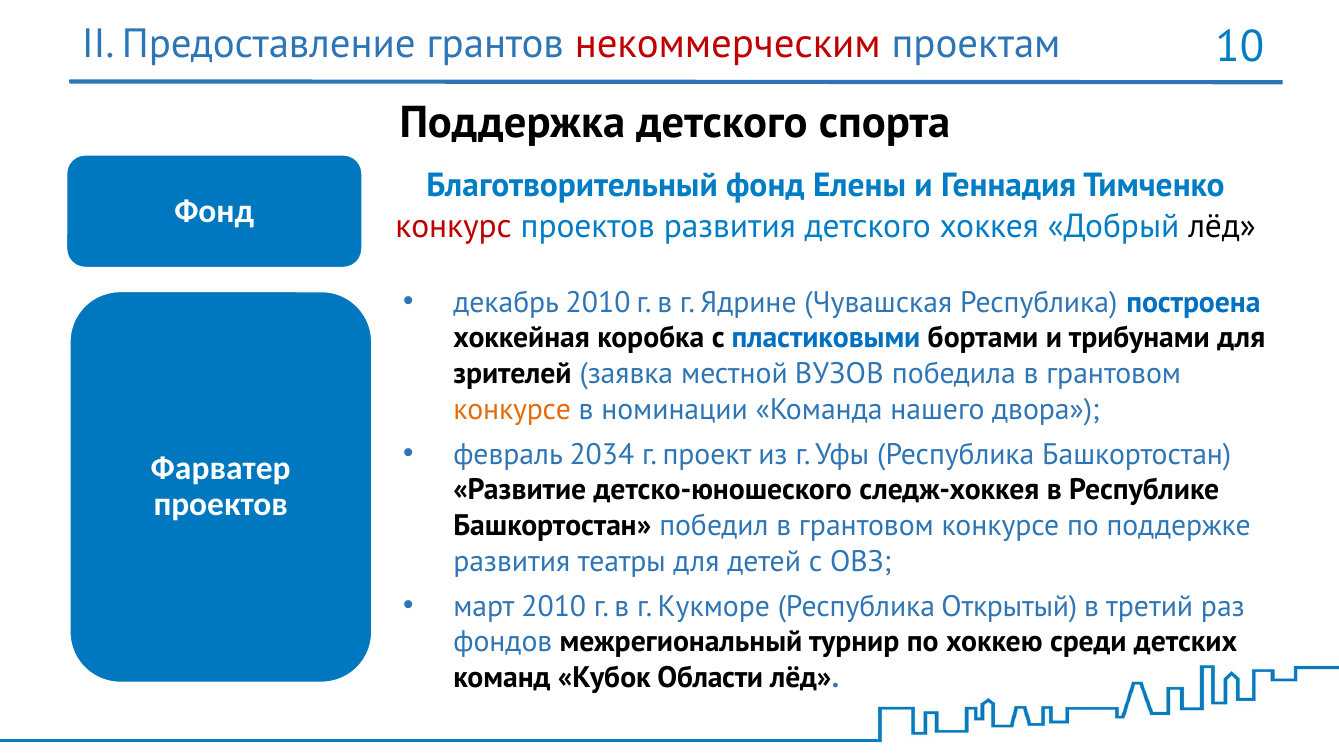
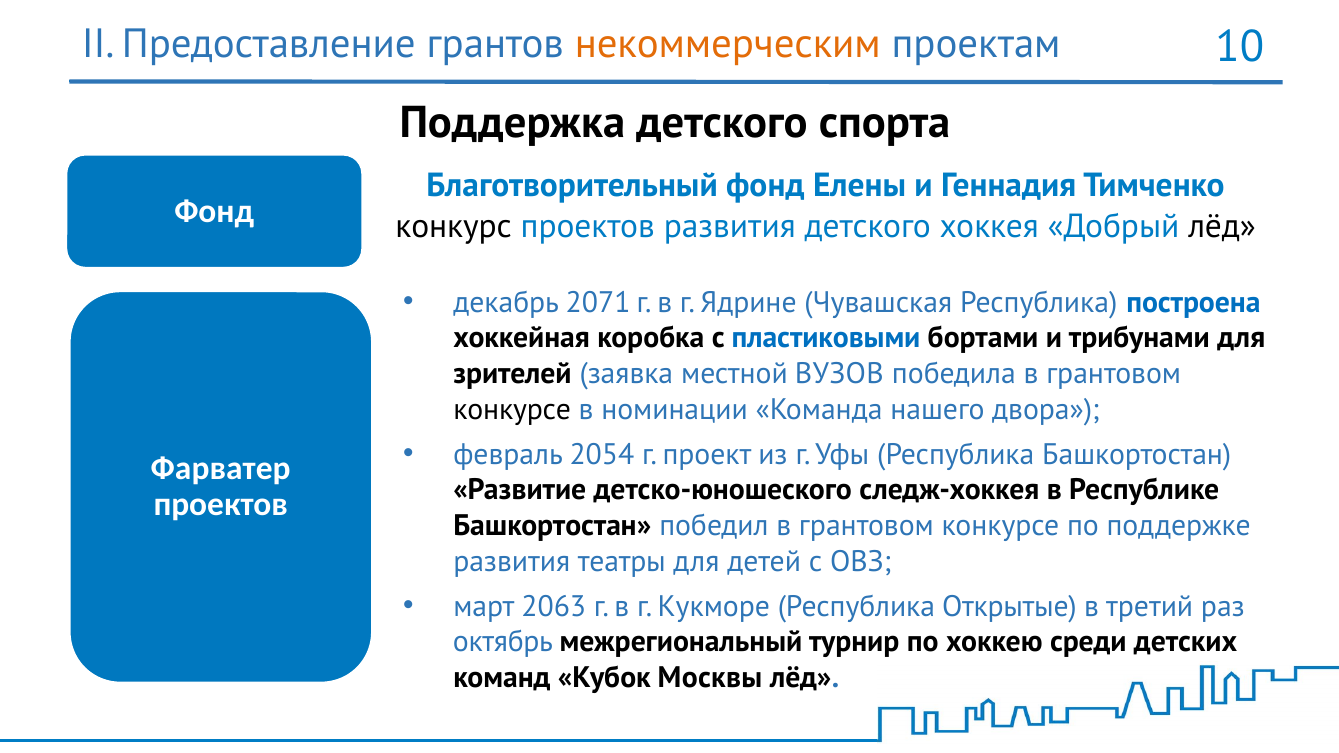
некоммерческим colour: red -> orange
конкурс colour: red -> black
декабрь 2010: 2010 -> 2071
конкурсе at (512, 410) colour: orange -> black
2034: 2034 -> 2054
март 2010: 2010 -> 2063
Открытый: Открытый -> Открытые
фондов: фондов -> октябрь
Области: Области -> Москвы
